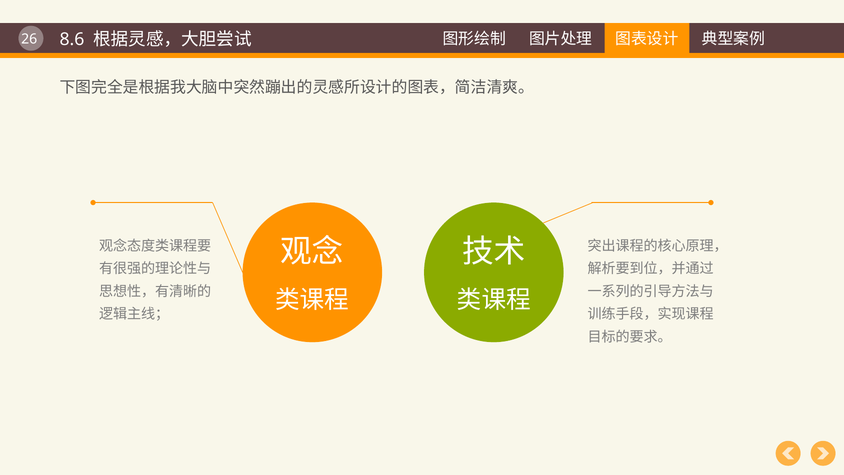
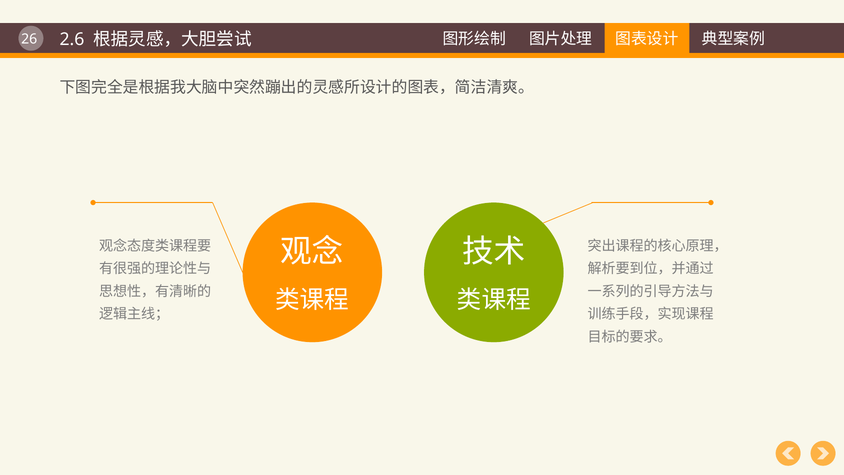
8.6: 8.6 -> 2.6
